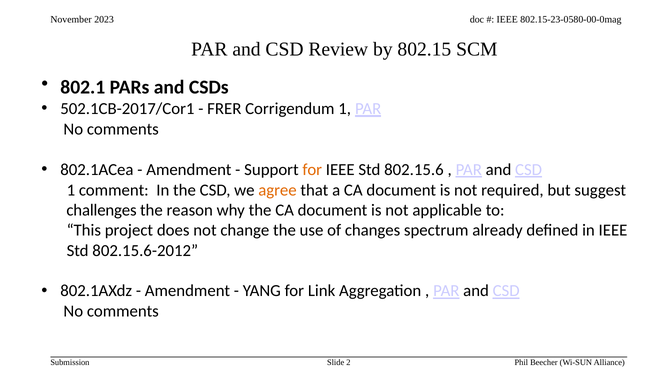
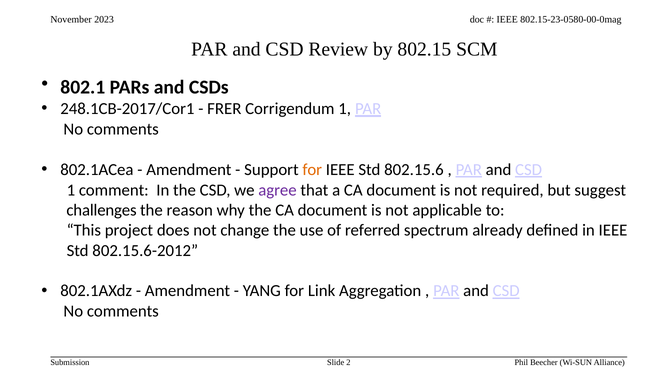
502.1CB-2017/Cor1: 502.1CB-2017/Cor1 -> 248.1CB-2017/Cor1
agree colour: orange -> purple
changes: changes -> referred
